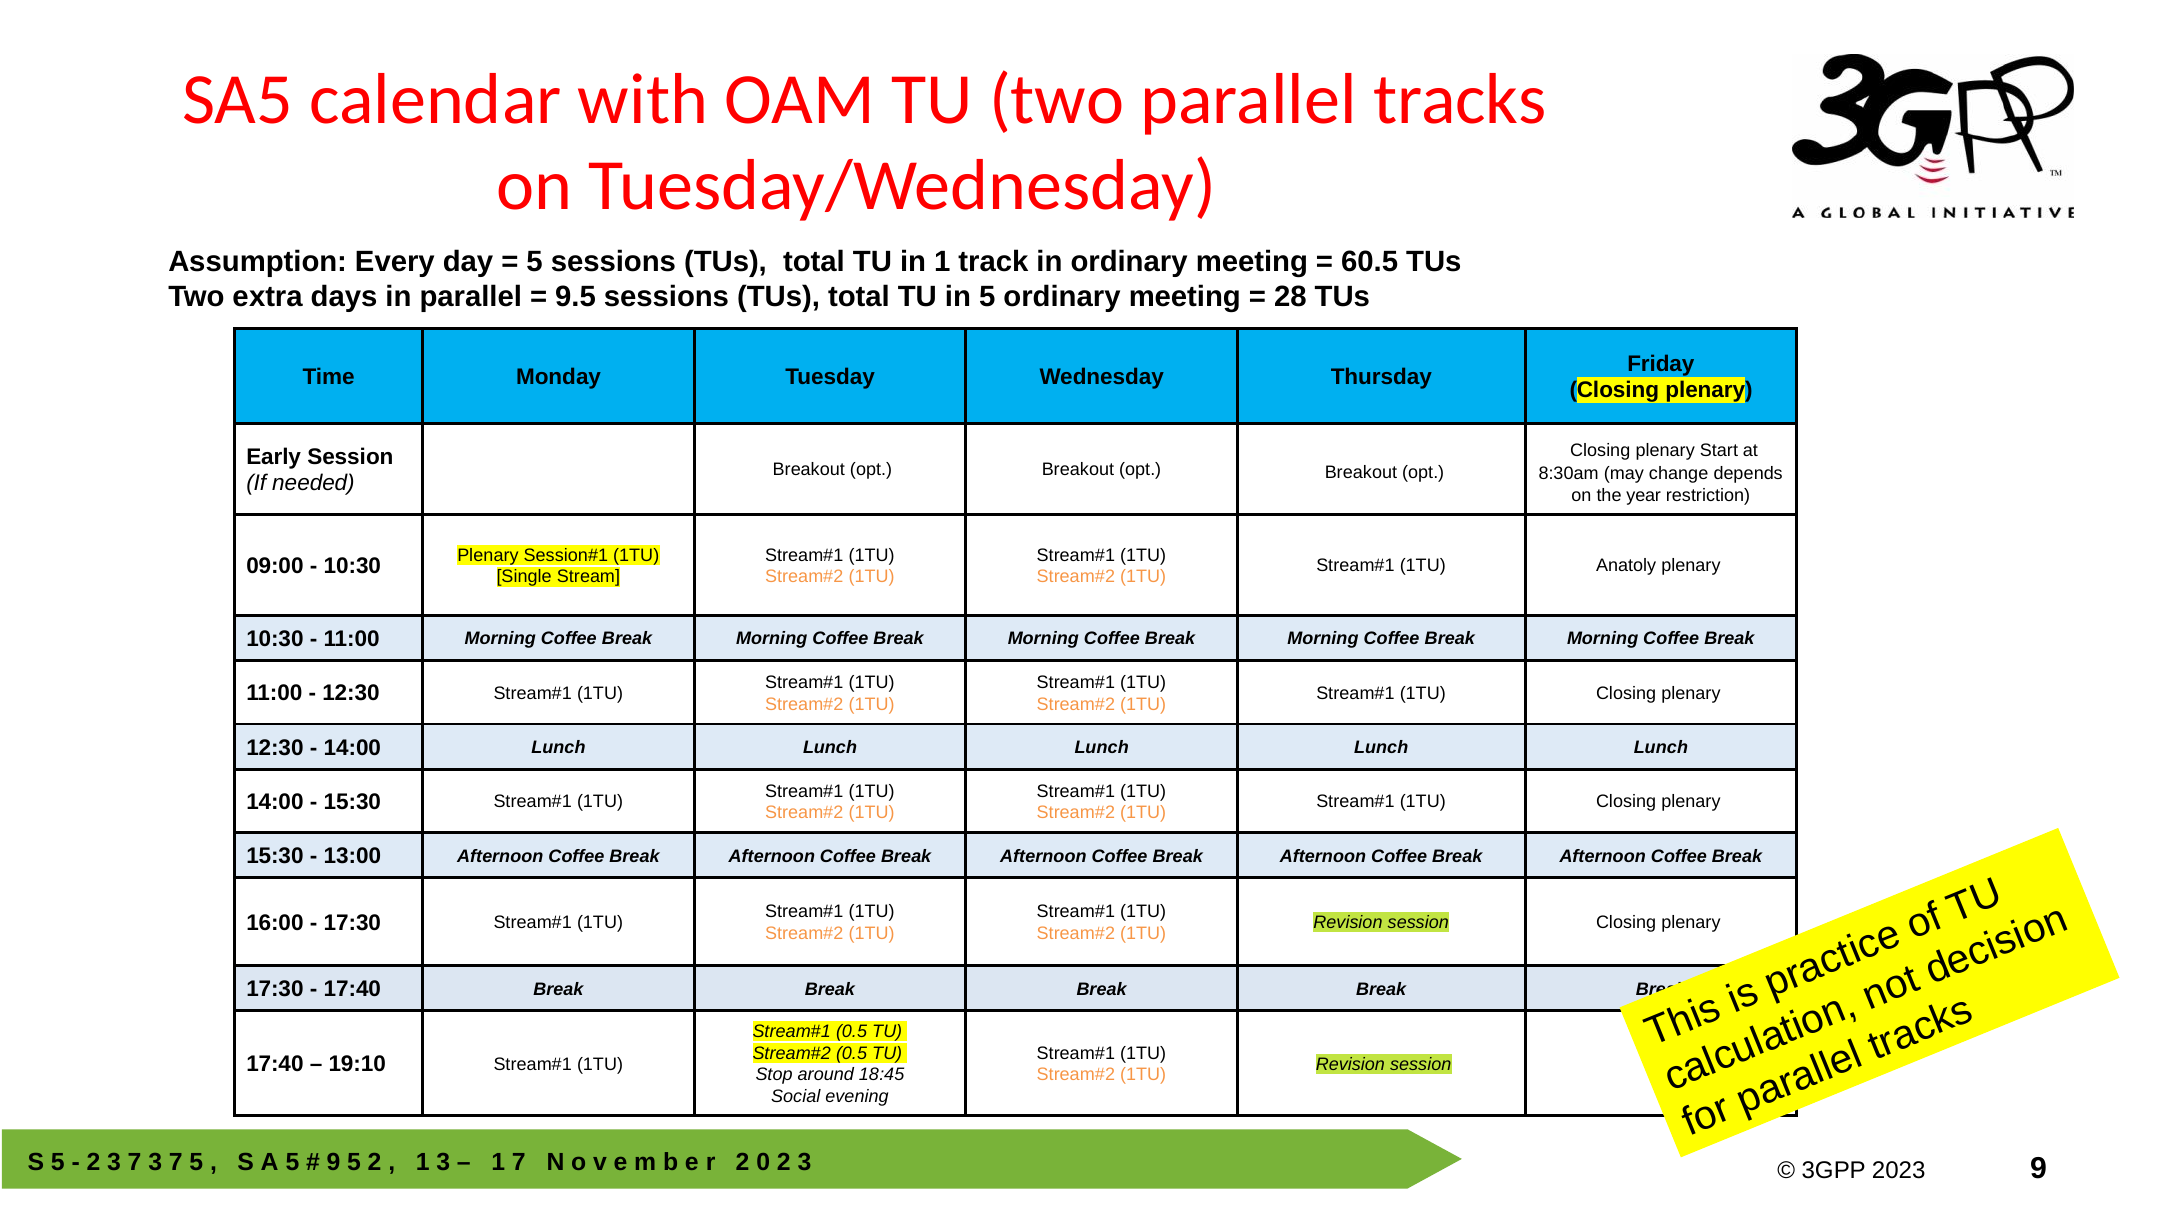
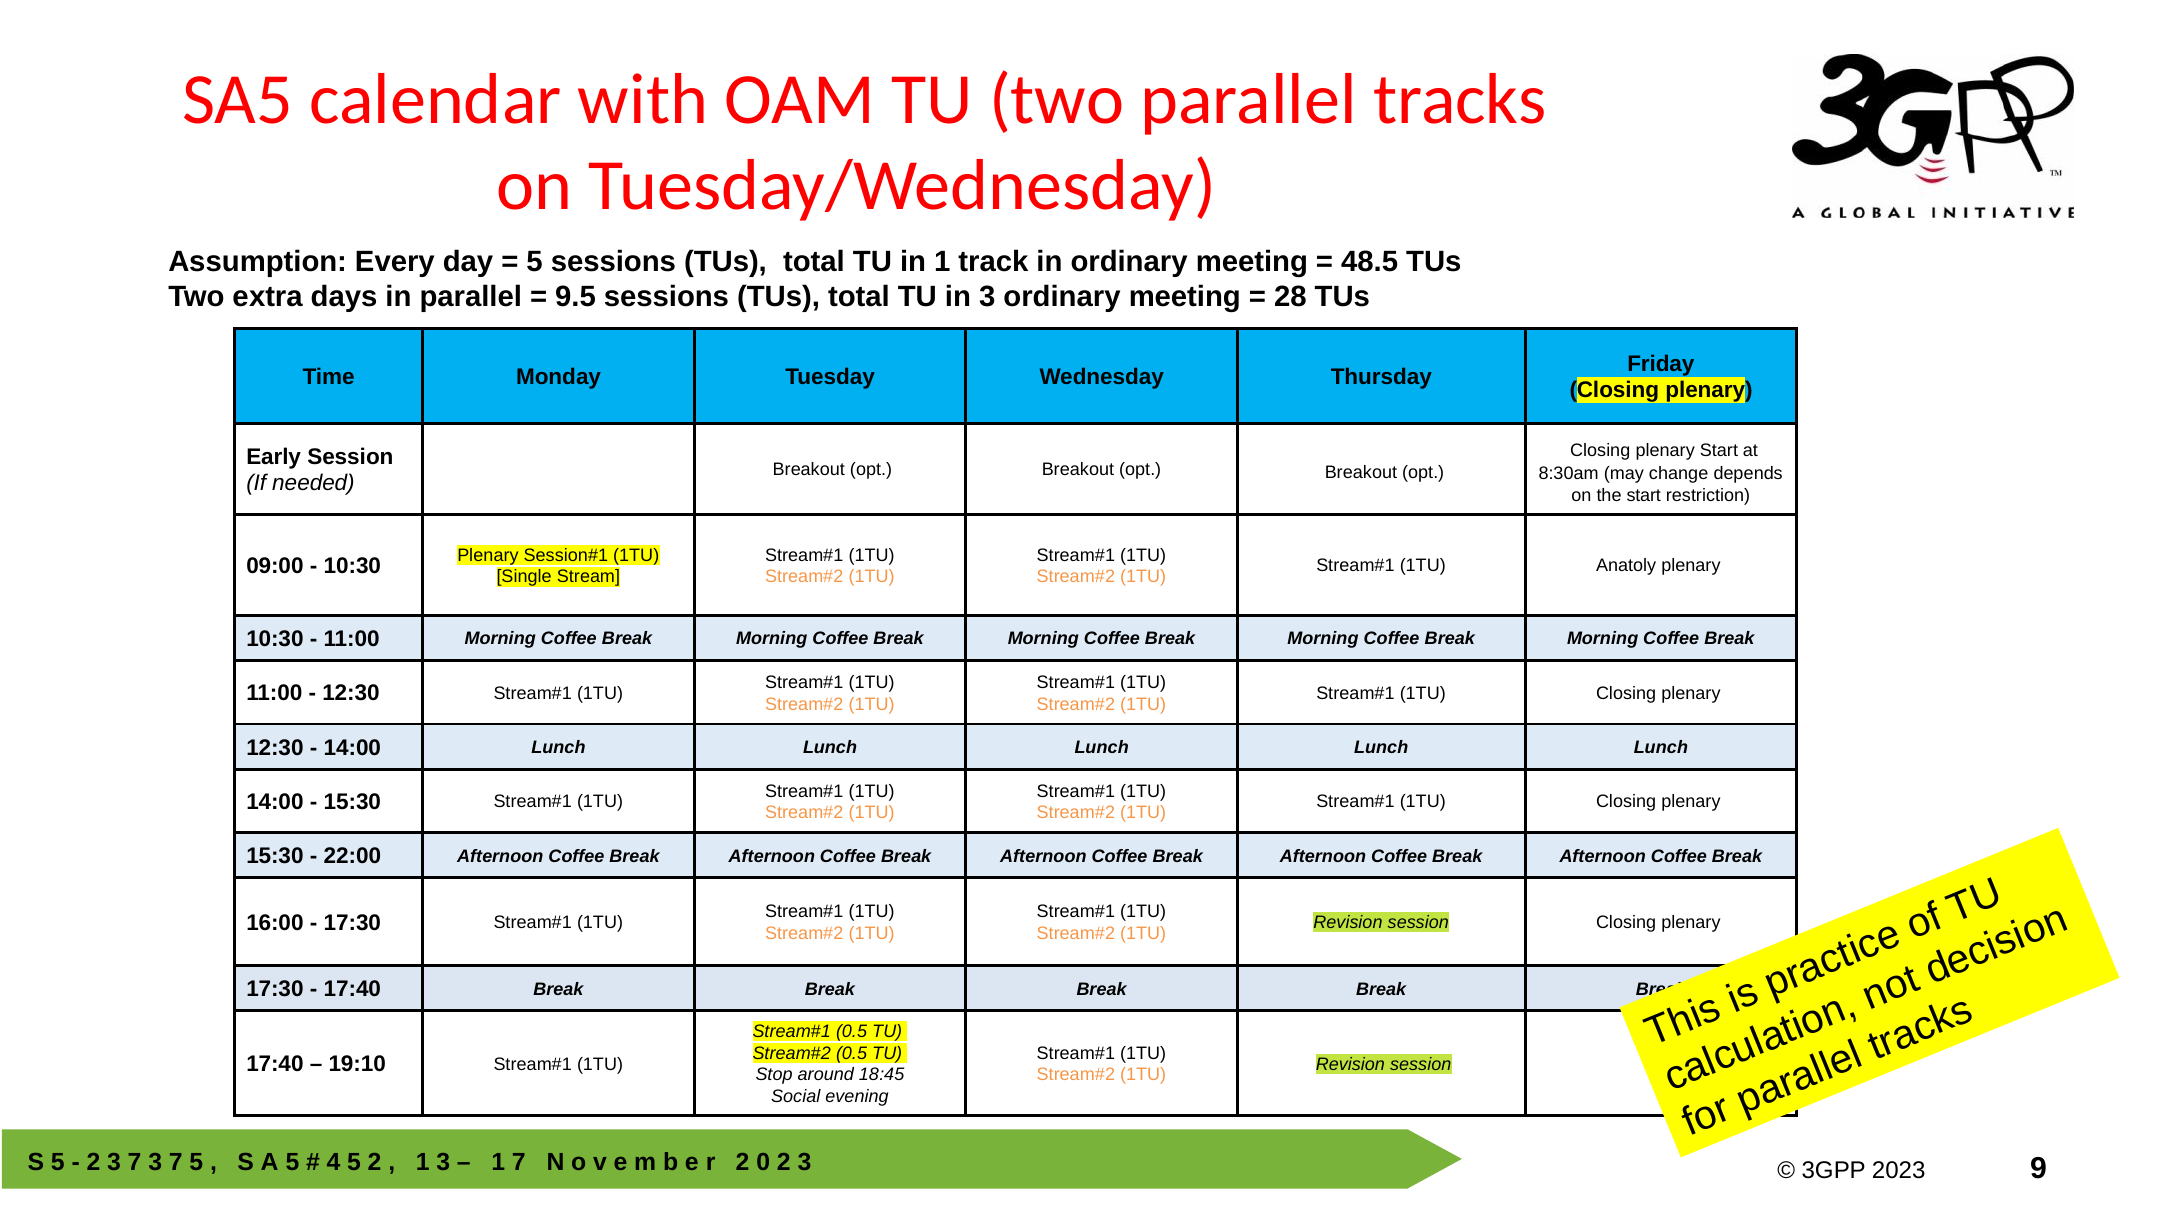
60.5: 60.5 -> 48.5
in 5: 5 -> 3
the year: year -> start
13:00: 13:00 -> 22:00
9 at (334, 1162): 9 -> 4
